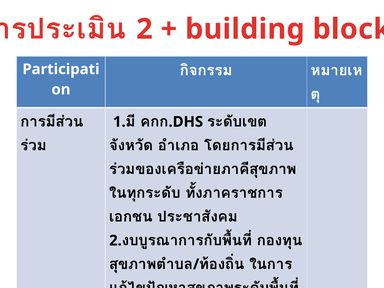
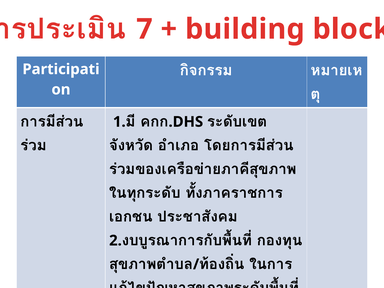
2: 2 -> 7
